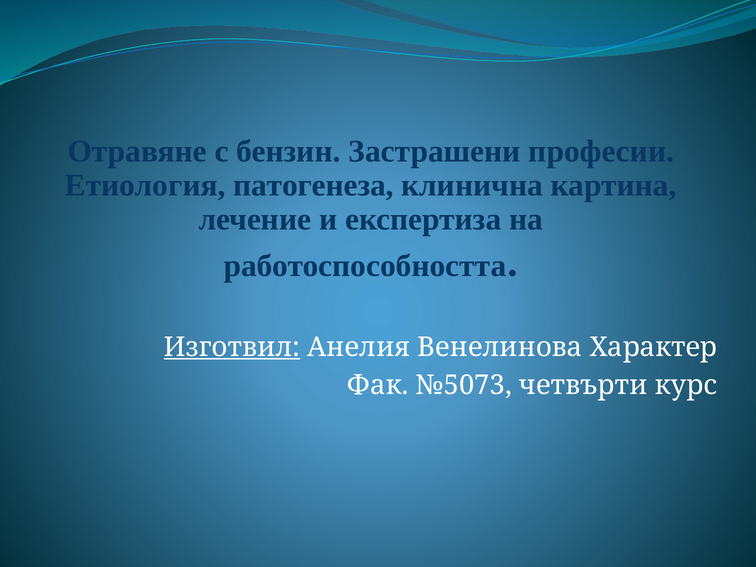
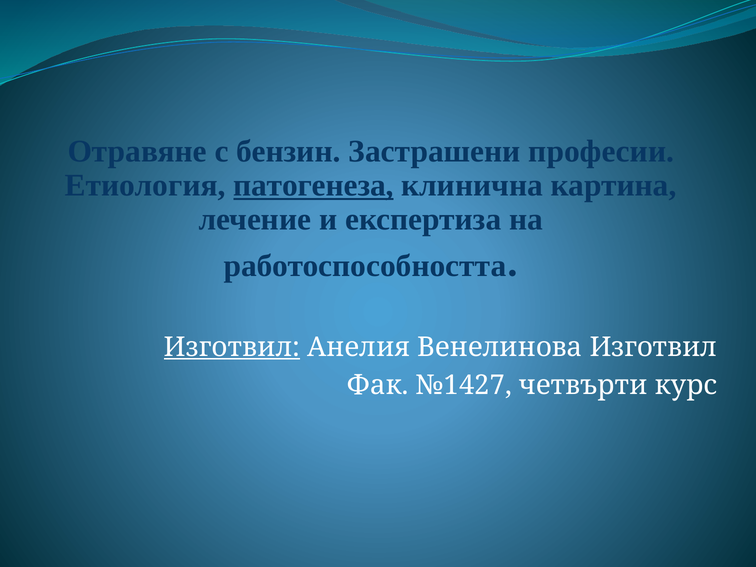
патогенеза underline: none -> present
Венелинова Характер: Характер -> Изготвил
№5073: №5073 -> №1427
